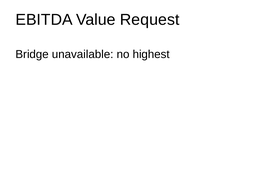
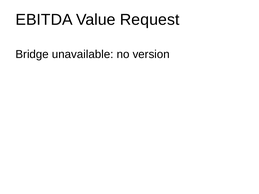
highest: highest -> version
